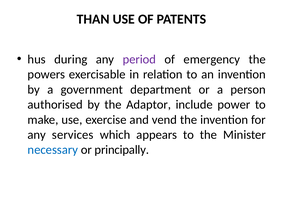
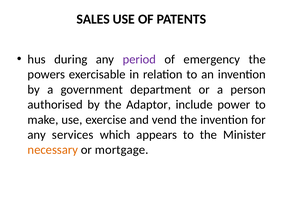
THAN: THAN -> SALES
necessary colour: blue -> orange
principally: principally -> mortgage
